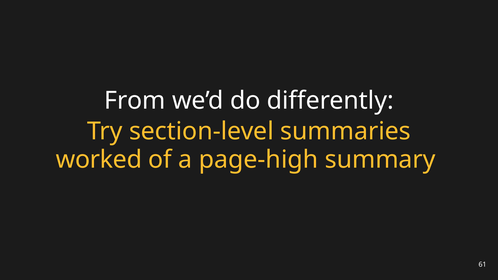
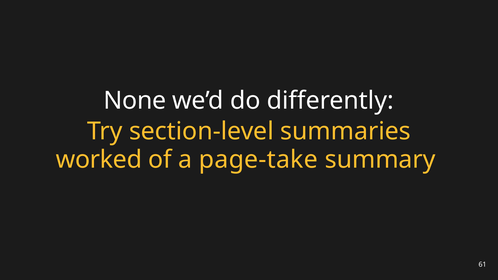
From: From -> None
page-high: page-high -> page-take
